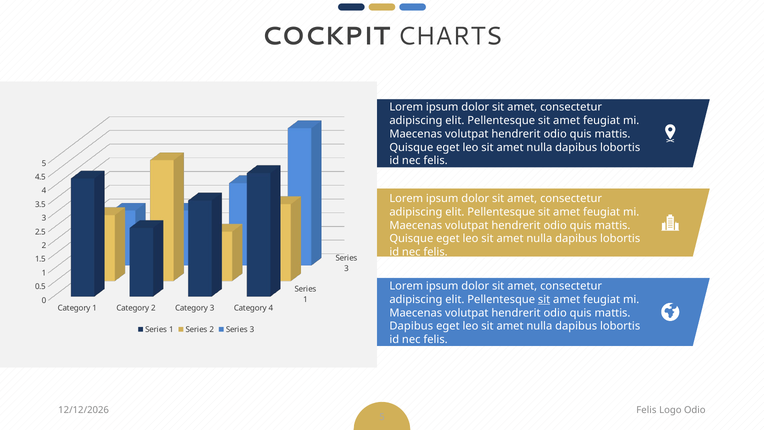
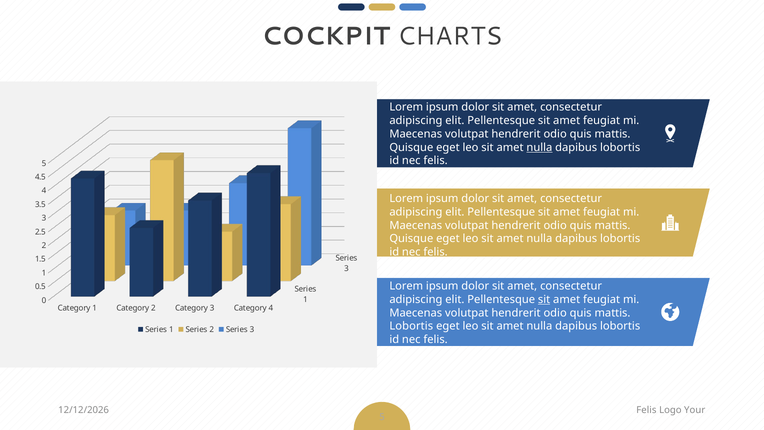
nulla at (539, 147) underline: none -> present
Dapibus at (411, 326): Dapibus -> Lobortis
Logo Odio: Odio -> Your
